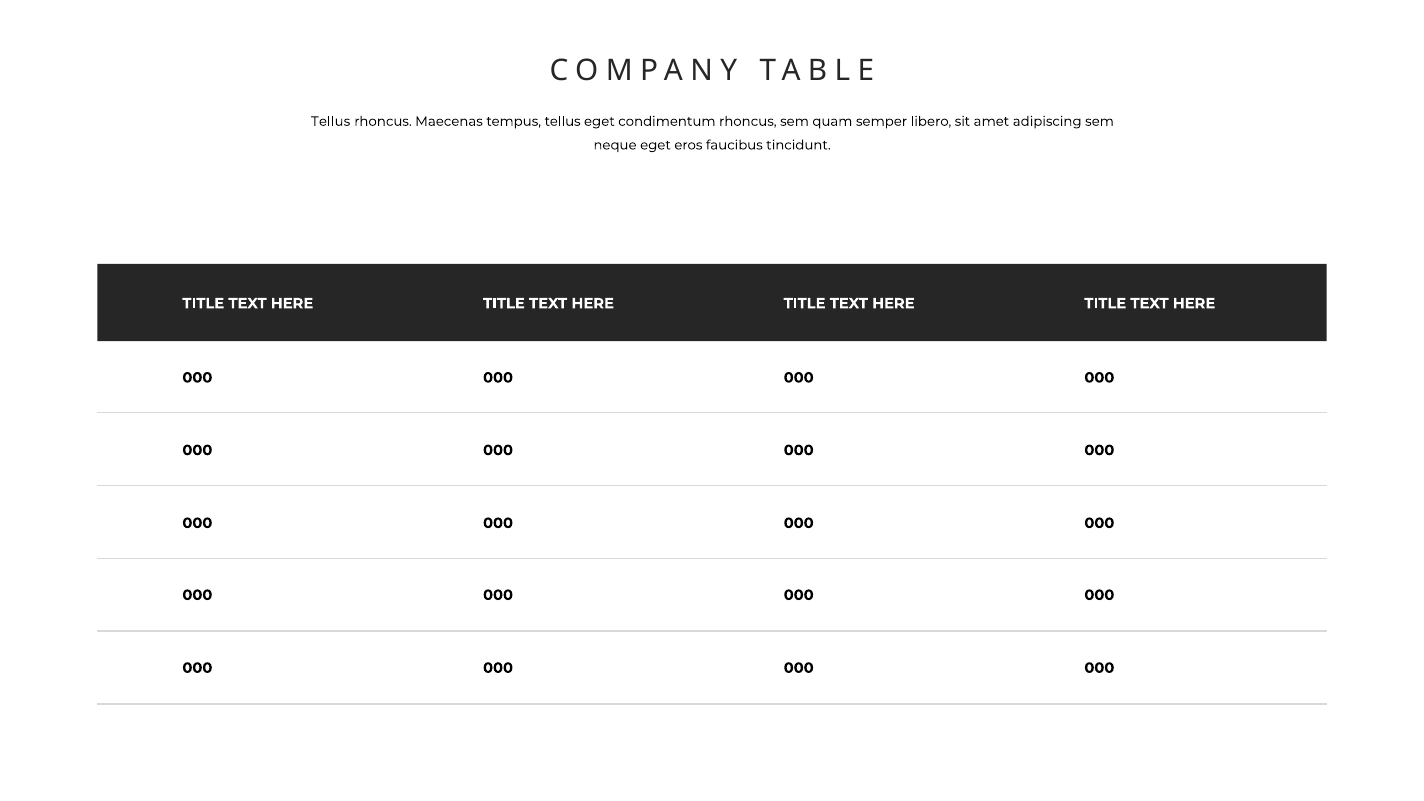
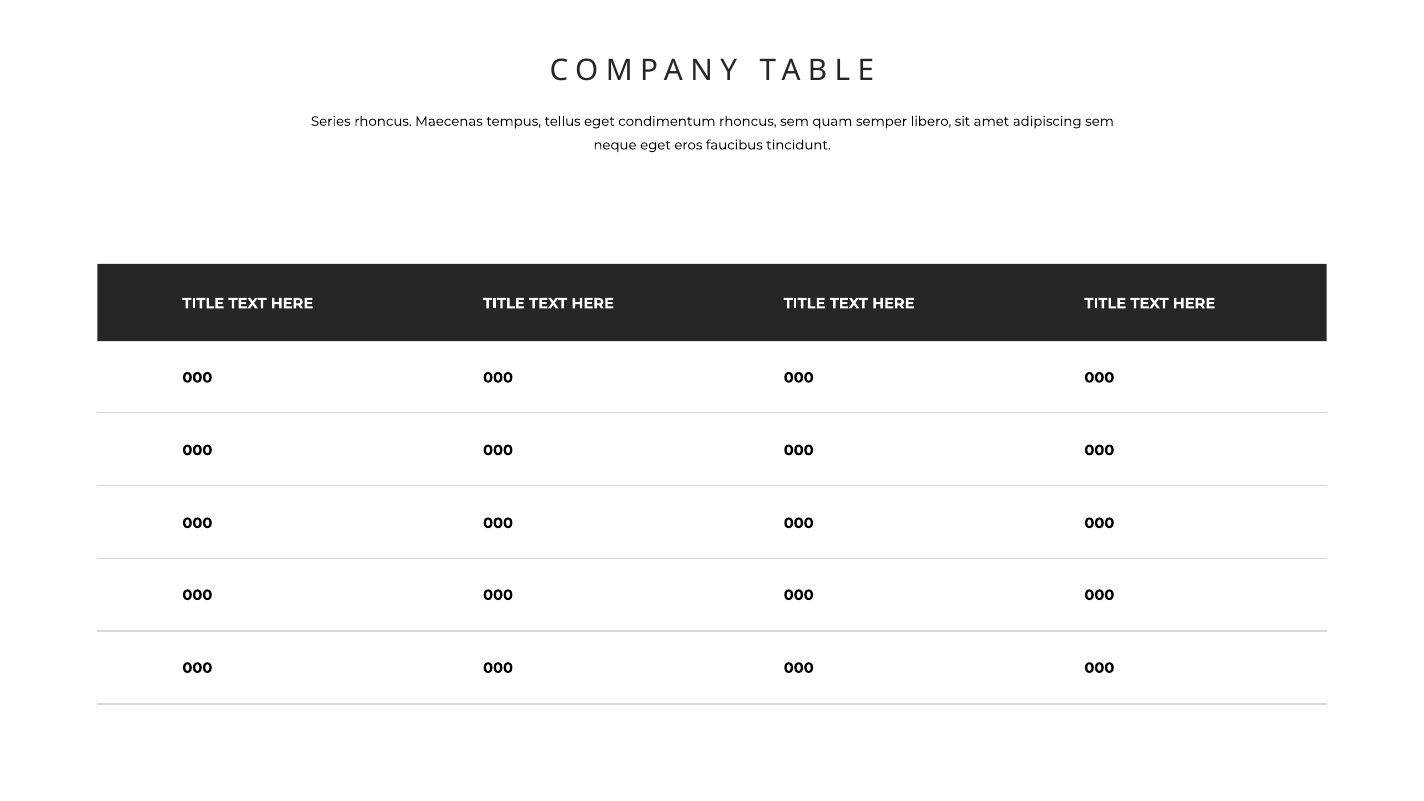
Tellus at (331, 121): Tellus -> Series
